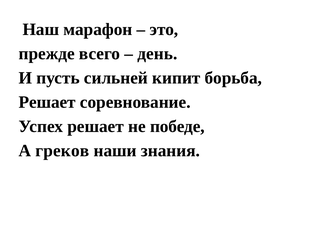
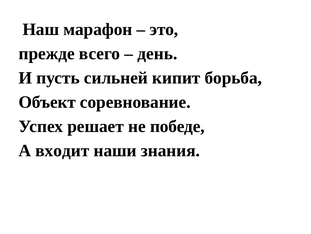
Решает at (47, 102): Решает -> Объект
греков: греков -> входит
